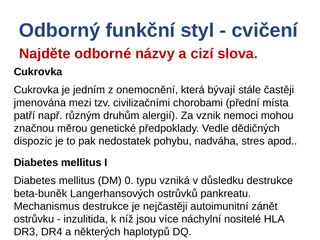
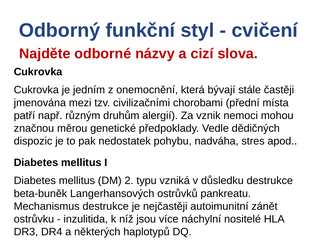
0: 0 -> 2
